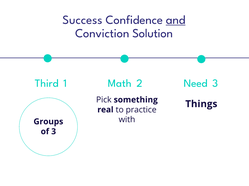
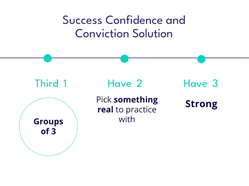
and underline: present -> none
1 Math: Math -> Have
2 Need: Need -> Have
Things: Things -> Strong
